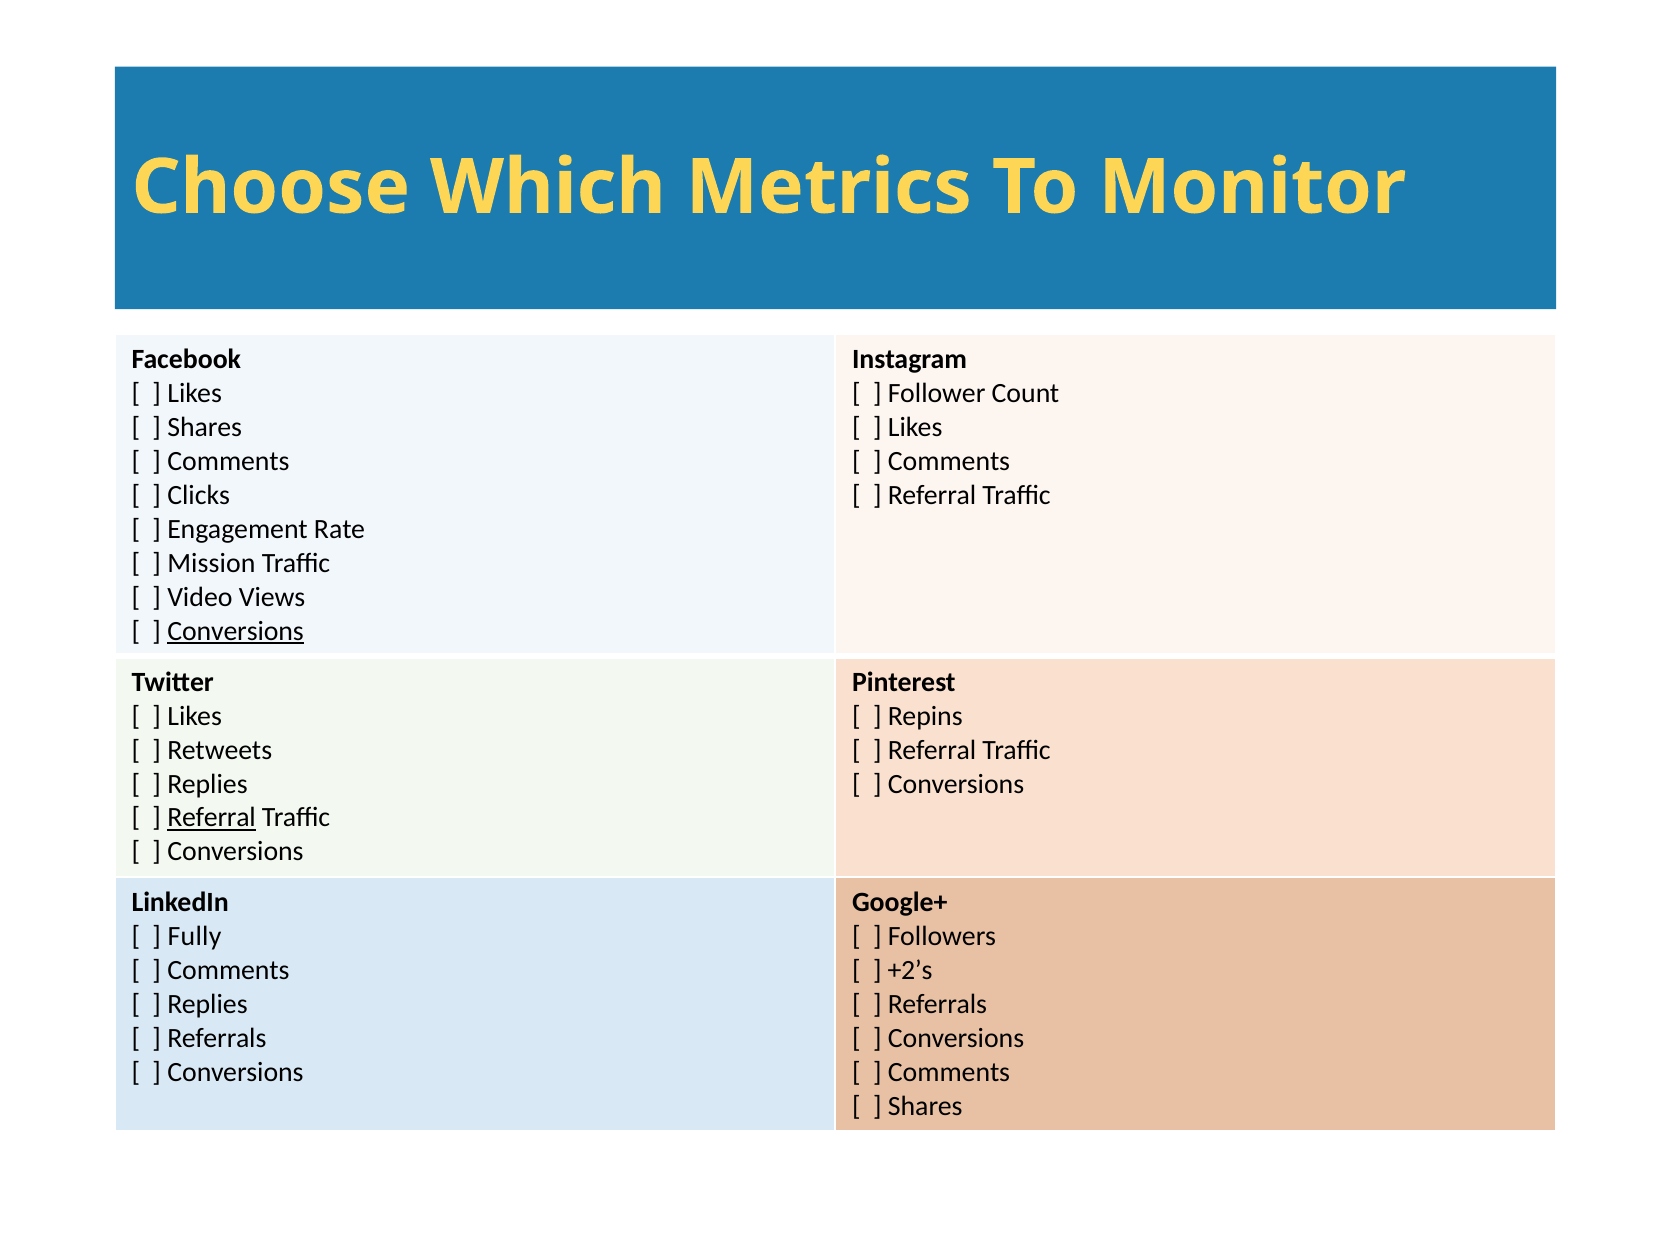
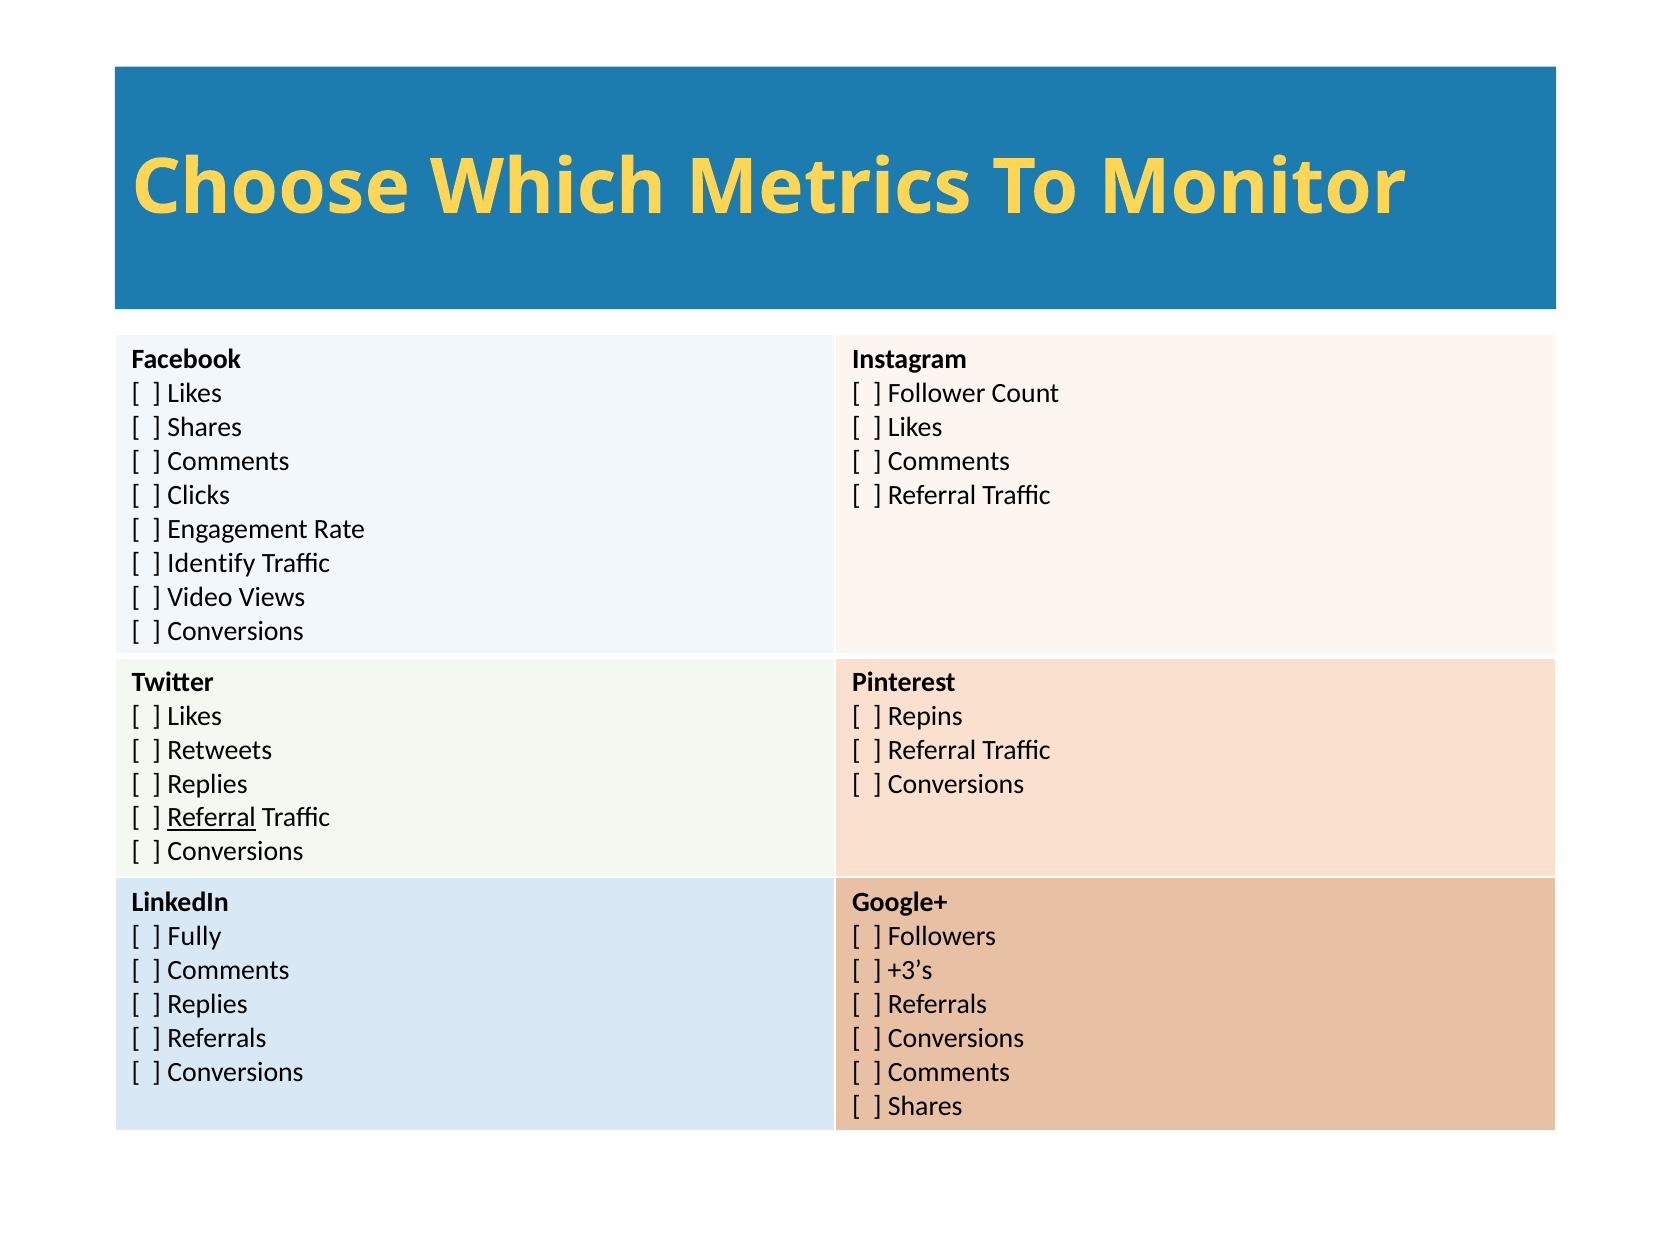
Mission: Mission -> Identify
Conversions at (236, 631) underline: present -> none
+2’s: +2’s -> +3’s
